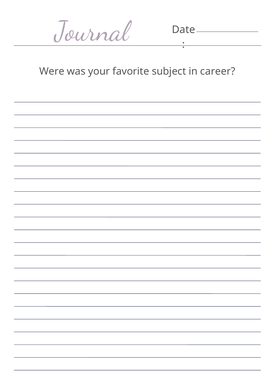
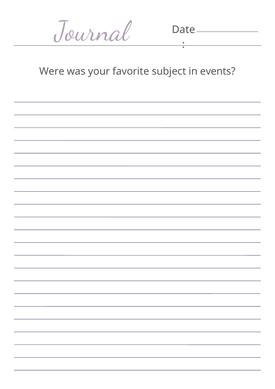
career: career -> events
